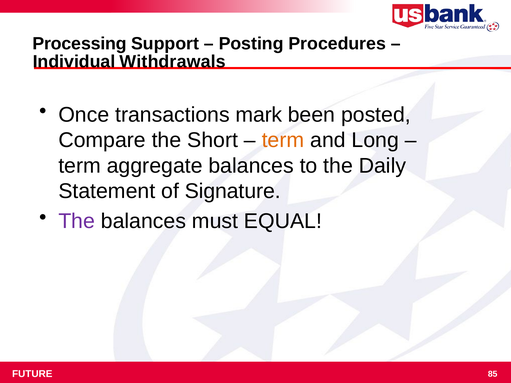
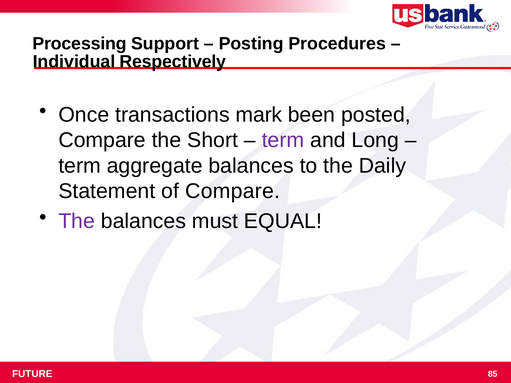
Withdrawals: Withdrawals -> Respectively
term at (283, 140) colour: orange -> purple
of Signature: Signature -> Compare
